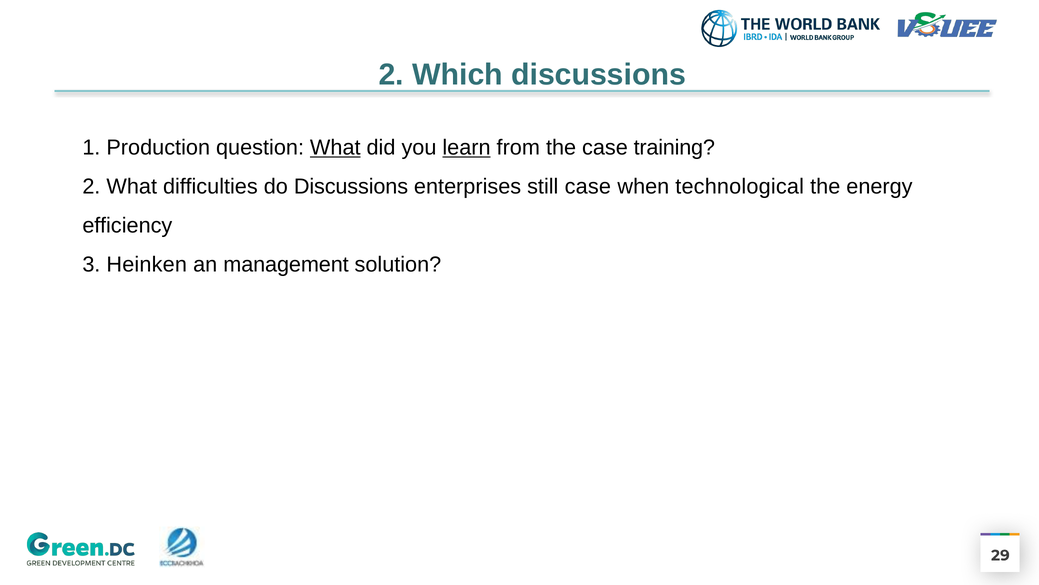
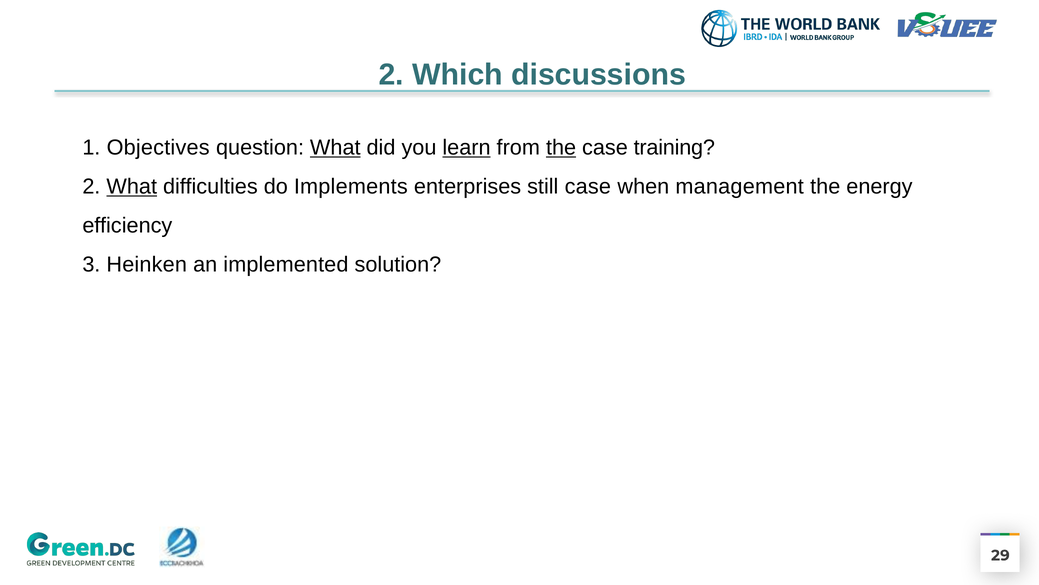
Production: Production -> Objectives
the at (561, 147) underline: none -> present
What at (132, 186) underline: none -> present
do Discussions: Discussions -> Implements
technological: technological -> management
management: management -> implemented
